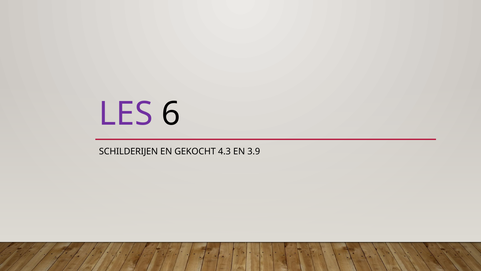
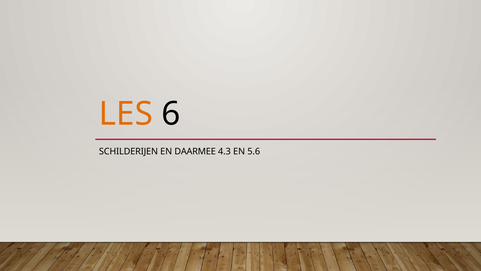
LES colour: purple -> orange
GEKOCHT: GEKOCHT -> DAARMEE
3.9: 3.9 -> 5.6
